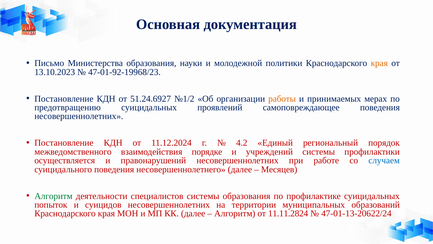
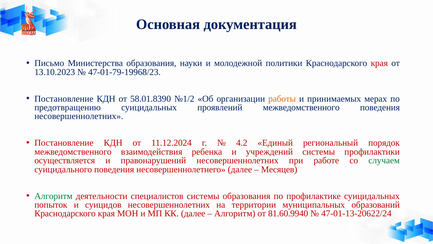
края at (379, 63) colour: orange -> red
47-01-92-19968/23: 47-01-92-19968/23 -> 47-01-79-19968/23
51.24.6927: 51.24.6927 -> 58.01.8390
проявлений самоповреждающее: самоповреждающее -> межведомственного
порядке: порядке -> ребенка
случаем colour: blue -> green
11.11.2824: 11.11.2824 -> 81.60.9940
